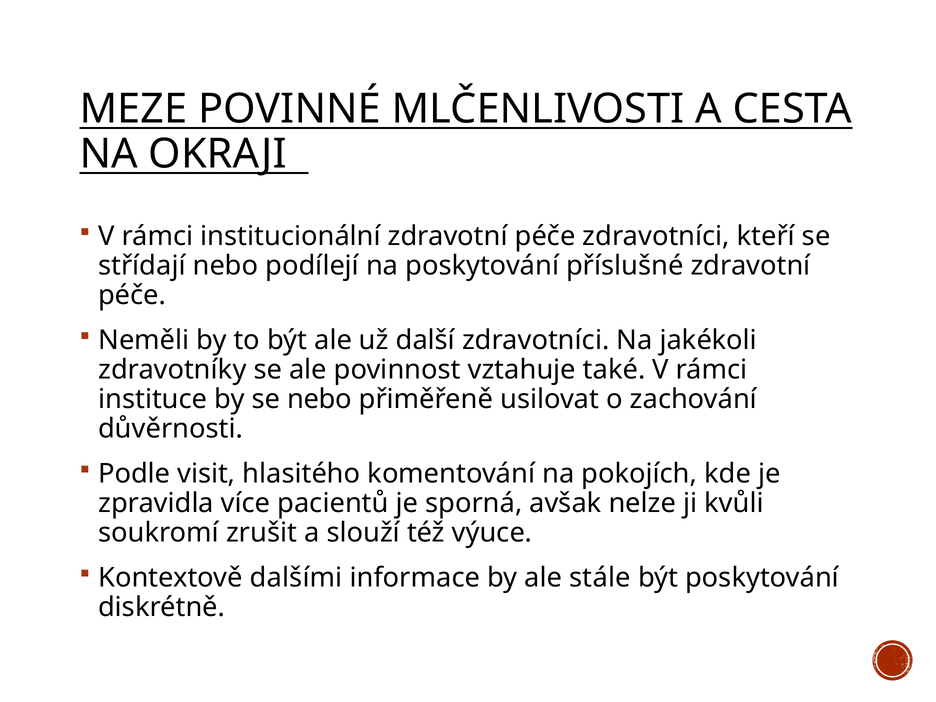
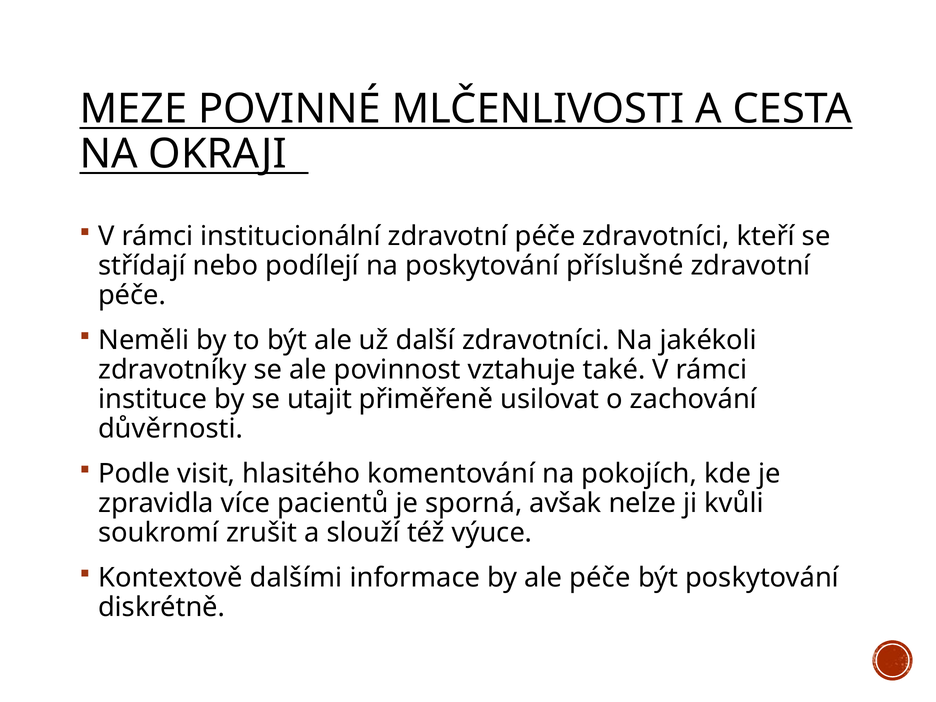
se nebo: nebo -> utajit
ale stále: stále -> péče
